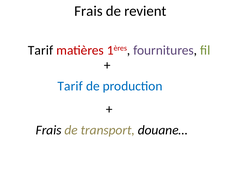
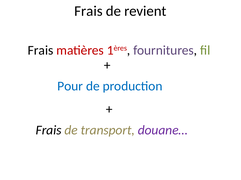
Tarif at (40, 50): Tarif -> Frais
Tarif at (70, 86): Tarif -> Pour
douane… colour: black -> purple
